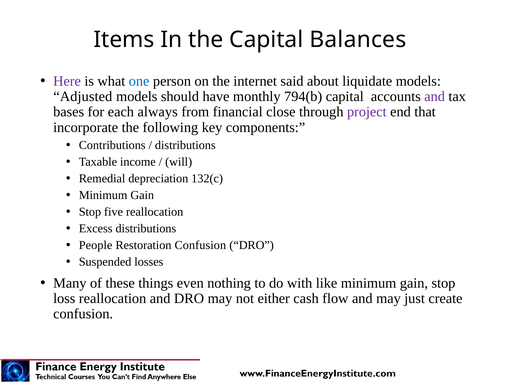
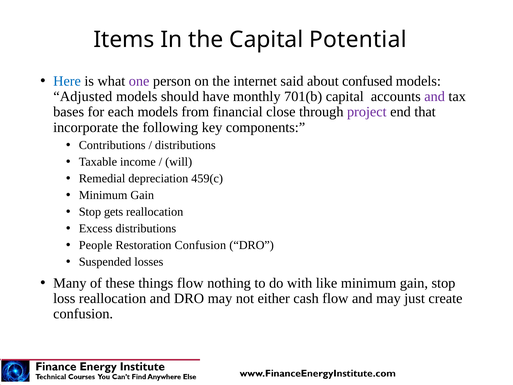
Balances: Balances -> Potential
Here colour: purple -> blue
one colour: blue -> purple
liquidate: liquidate -> confused
794(b: 794(b -> 701(b
each always: always -> models
132(c: 132(c -> 459(c
five: five -> gets
things even: even -> flow
